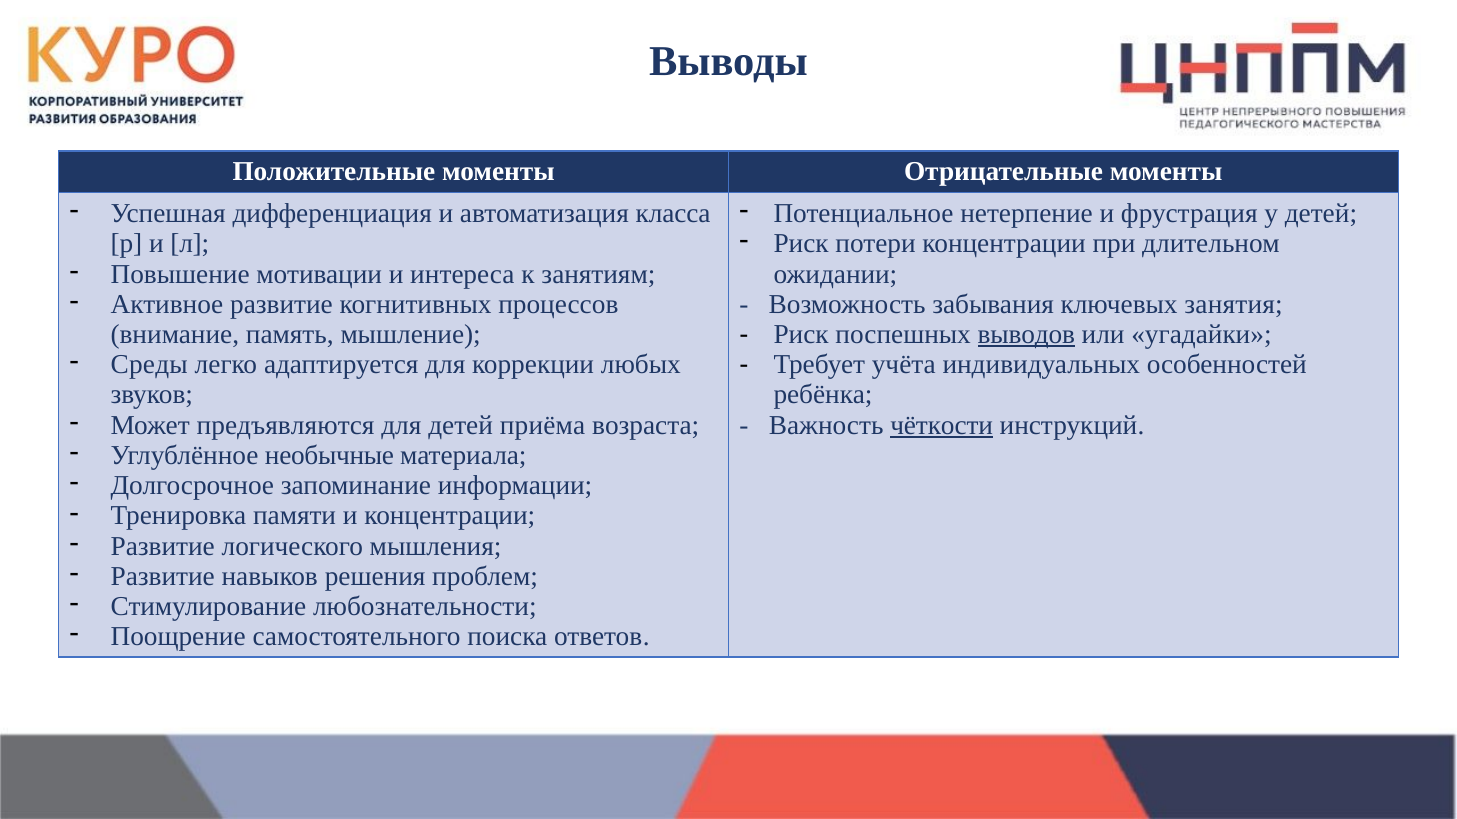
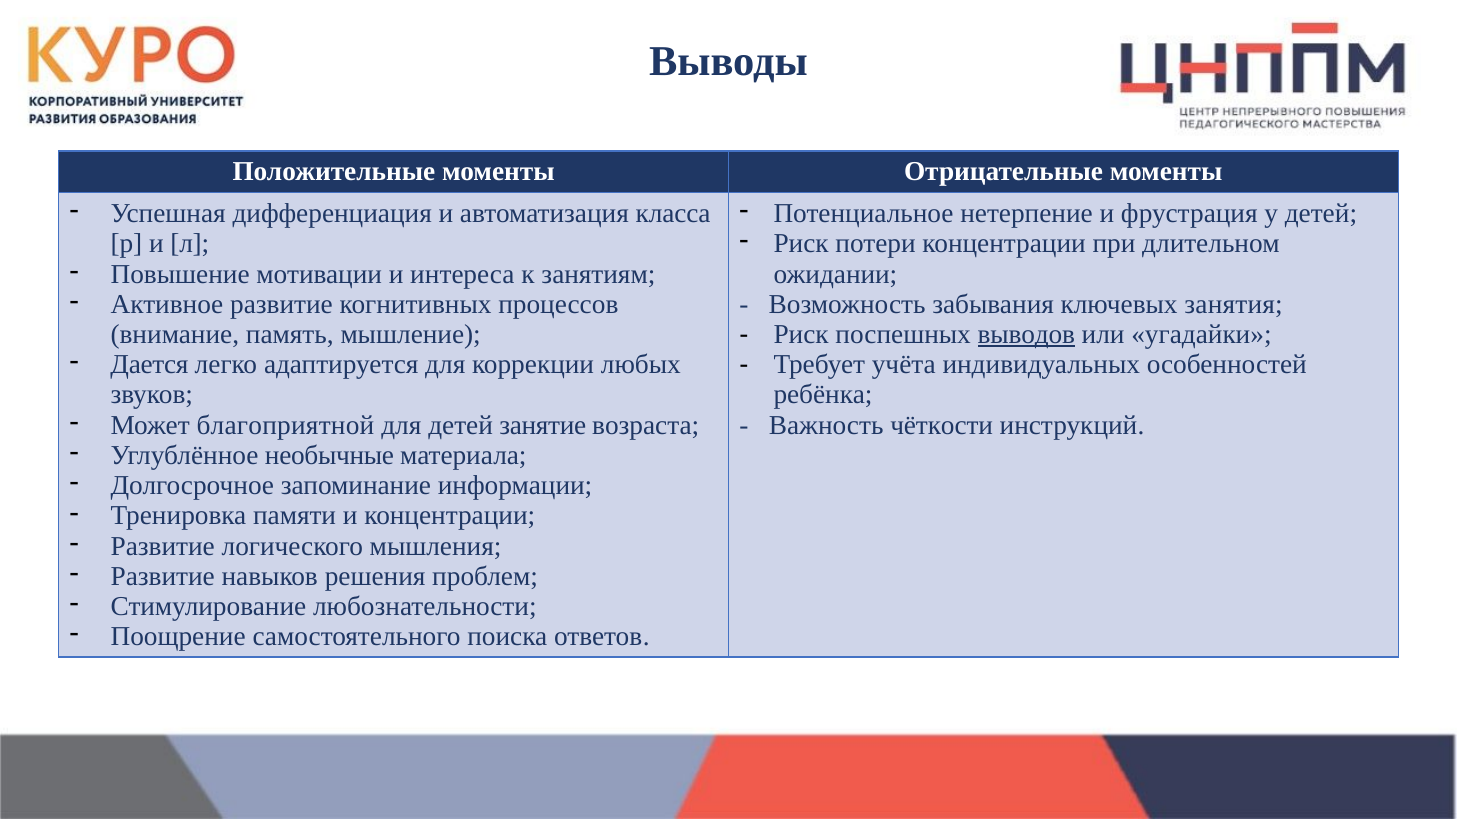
Среды: Среды -> Дается
предъявляются: предъявляются -> благоприятной
приёма: приёма -> занятие
чёткости underline: present -> none
